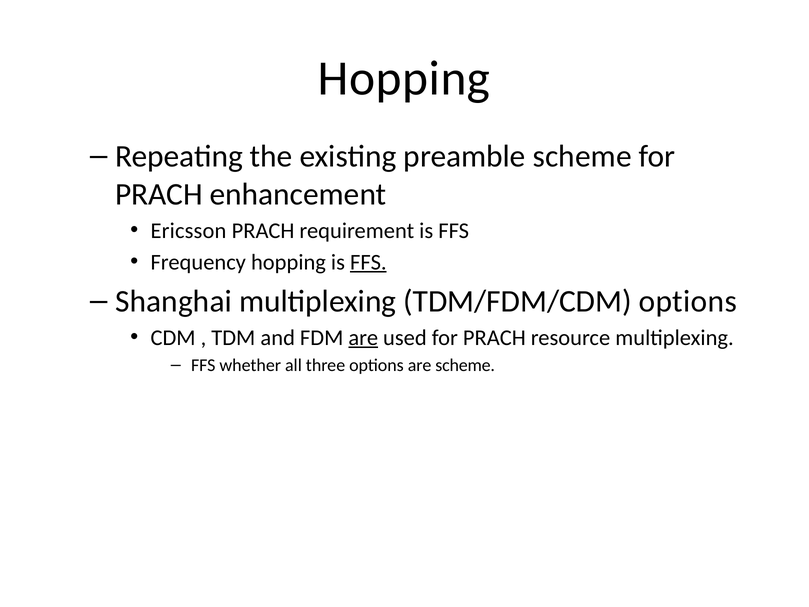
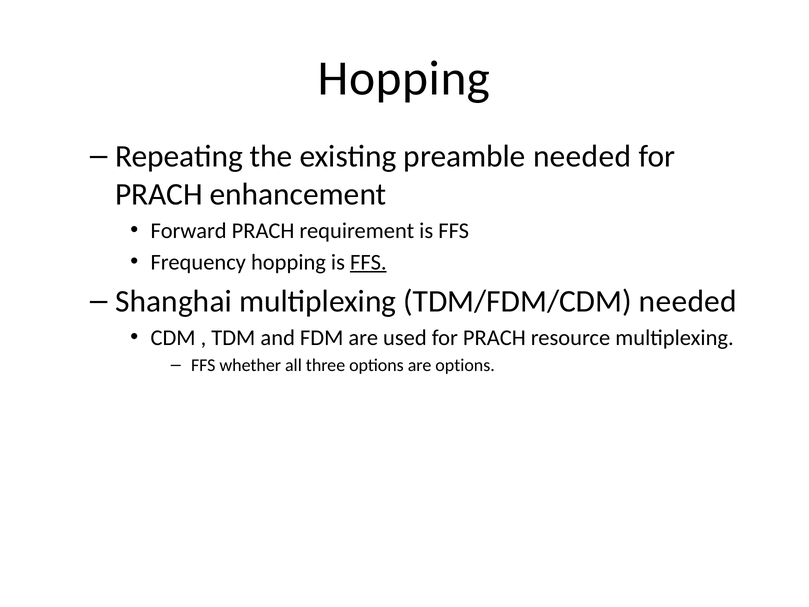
preamble scheme: scheme -> needed
Ericsson: Ericsson -> Forward
TDM/FDM/CDM options: options -> needed
are at (363, 338) underline: present -> none
are scheme: scheme -> options
